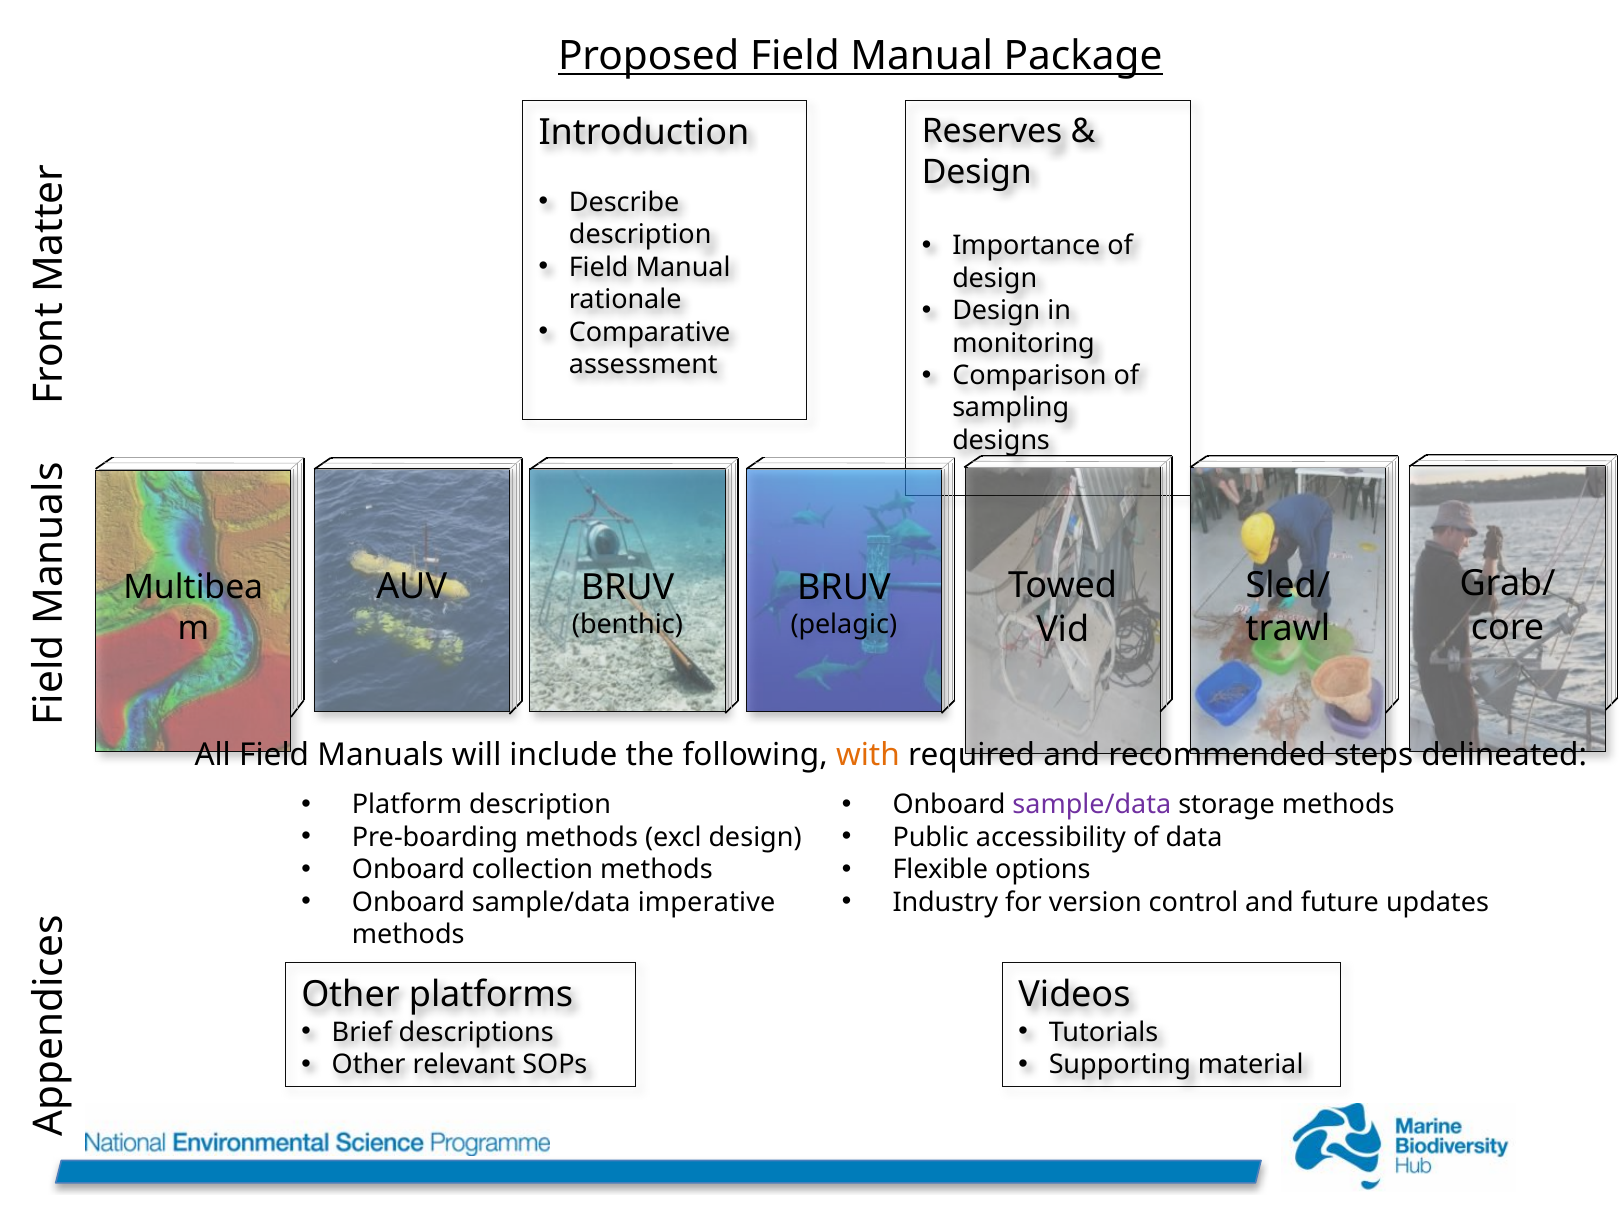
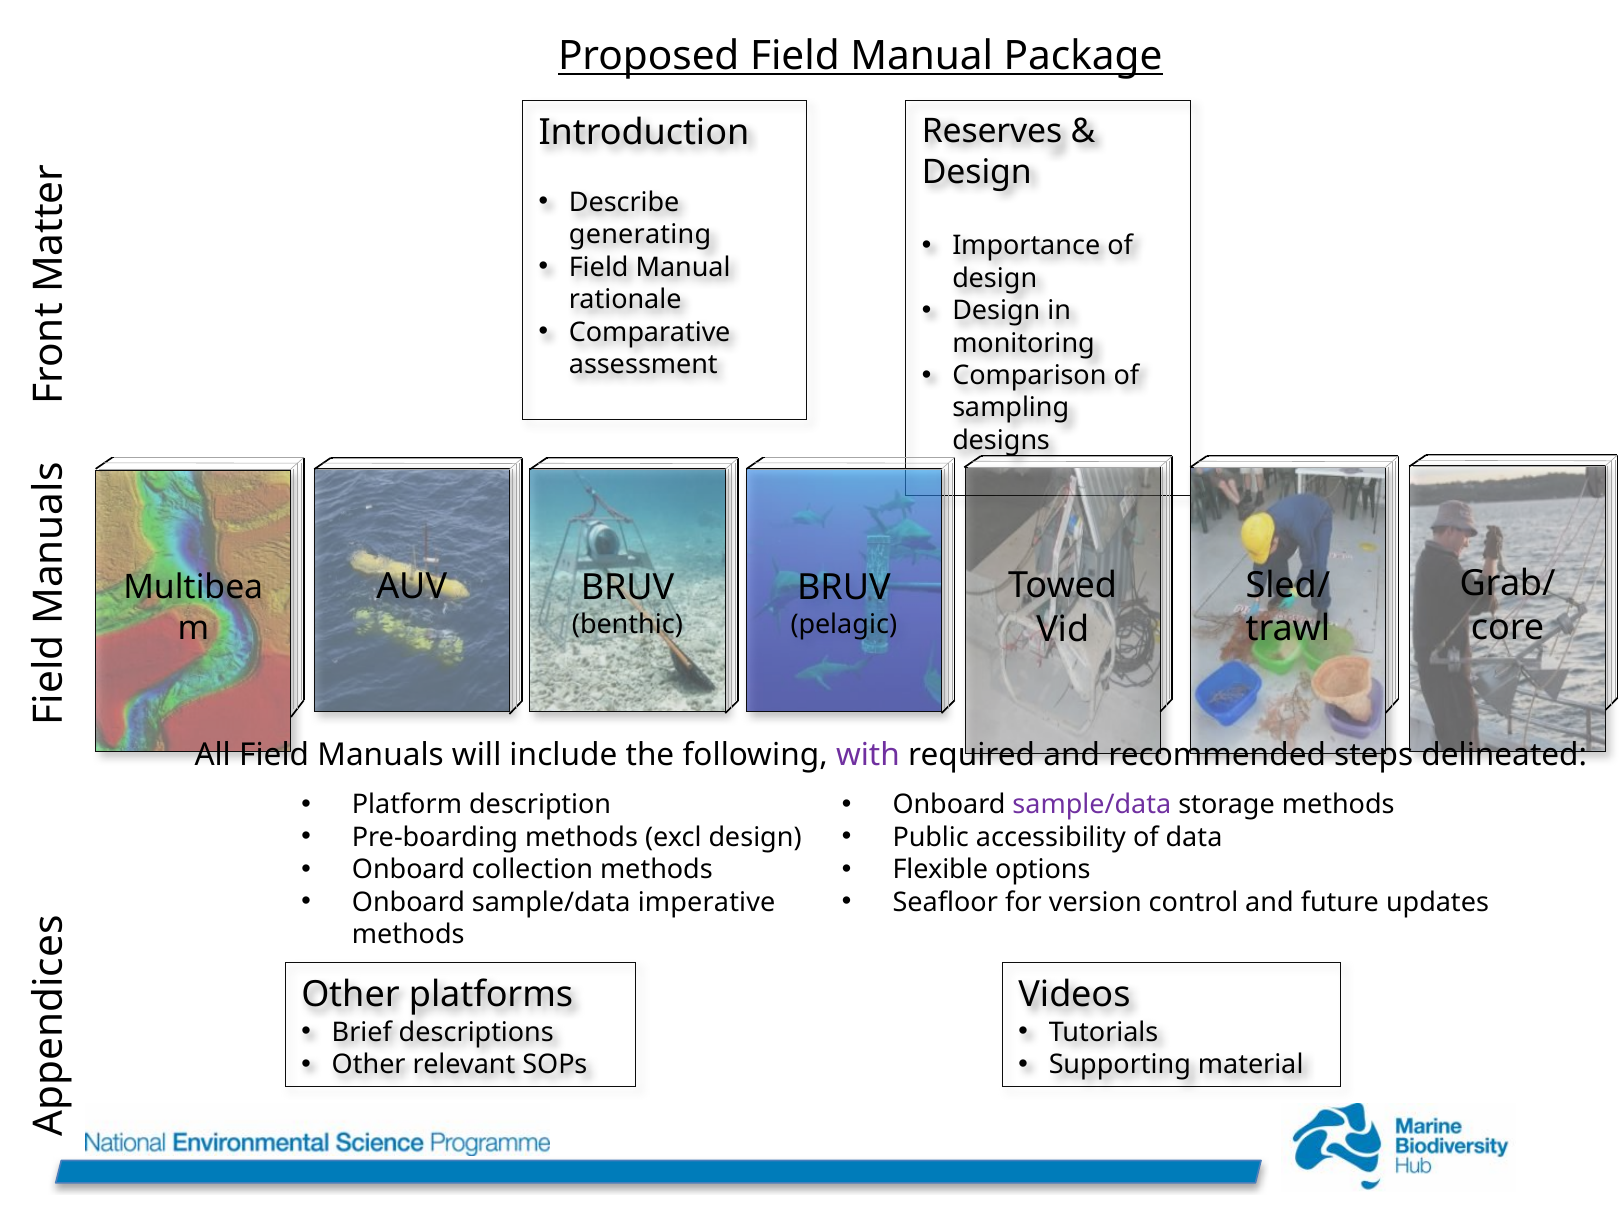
description at (640, 235): description -> generating
with colour: orange -> purple
Industry: Industry -> Seafloor
